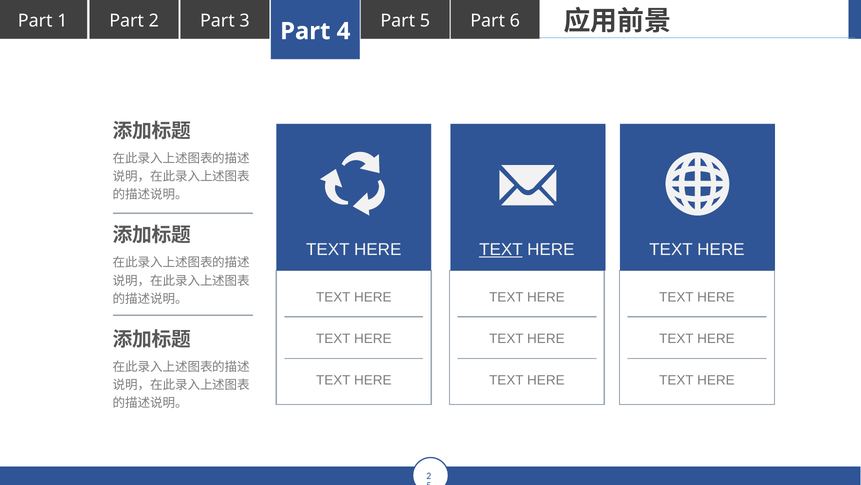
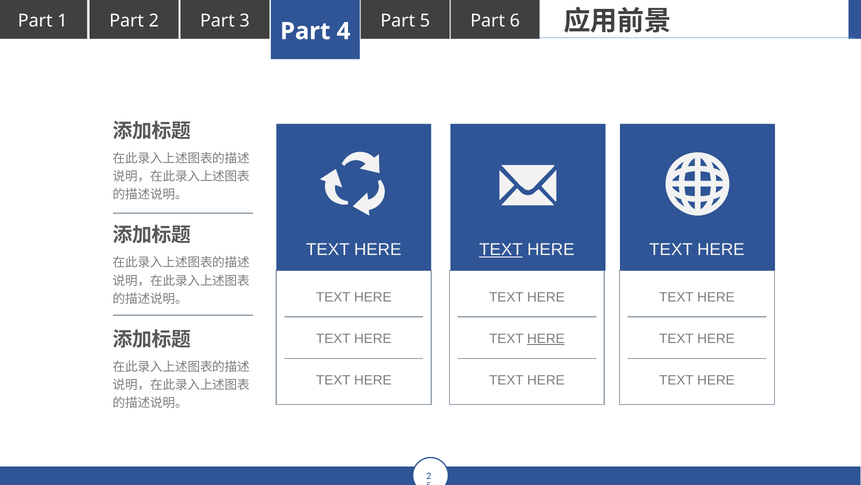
HERE at (546, 338) underline: none -> present
